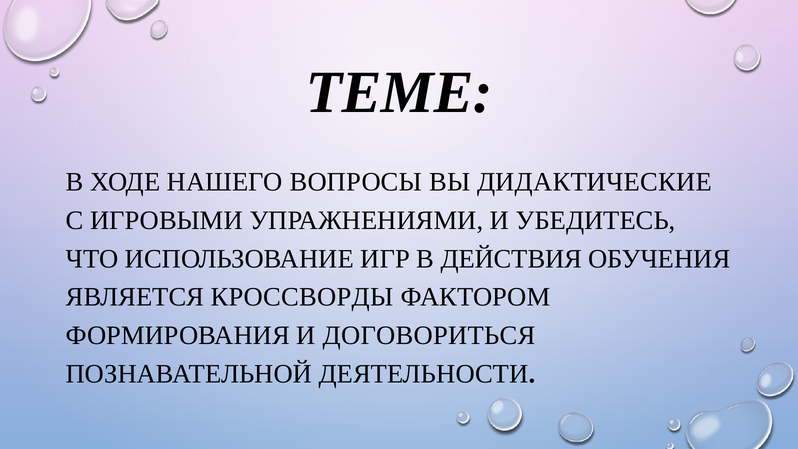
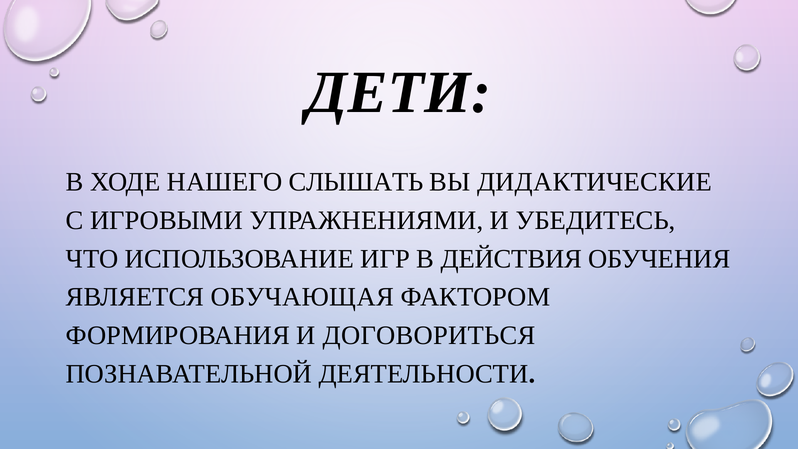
ТЕМЕ: ТЕМЕ -> ДЕТИ
ВОПРОСЫ: ВОПРОСЫ -> СЛЫШАТЬ
КРОССВОРДЫ: КРОССВОРДЫ -> ОБУЧАЮЩАЯ
